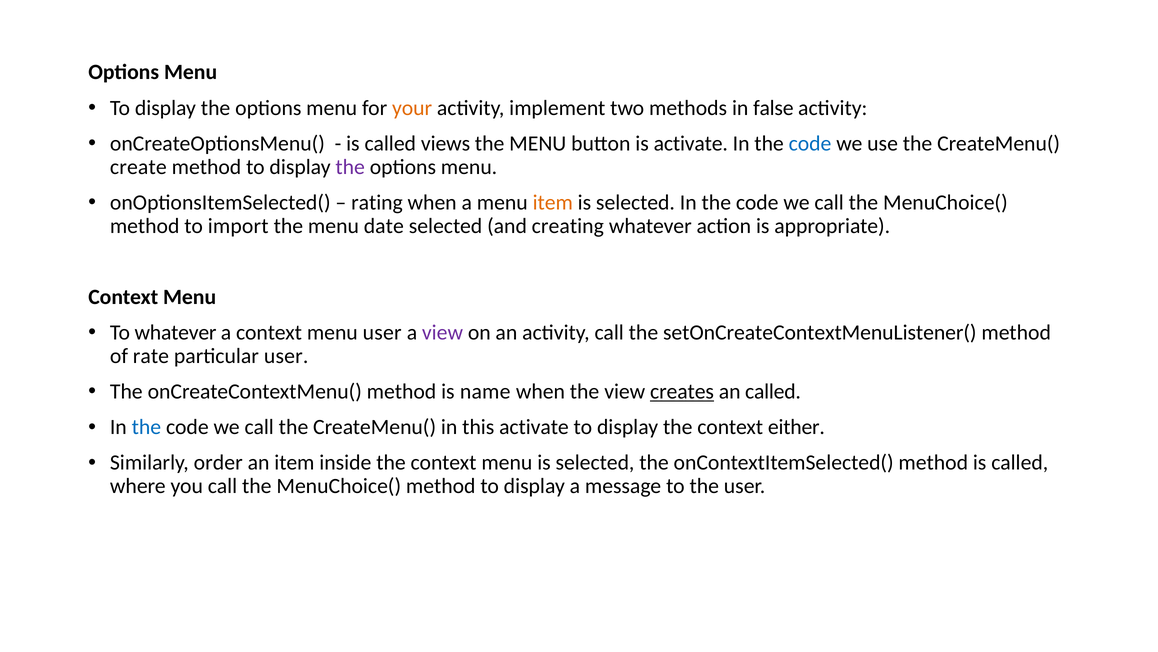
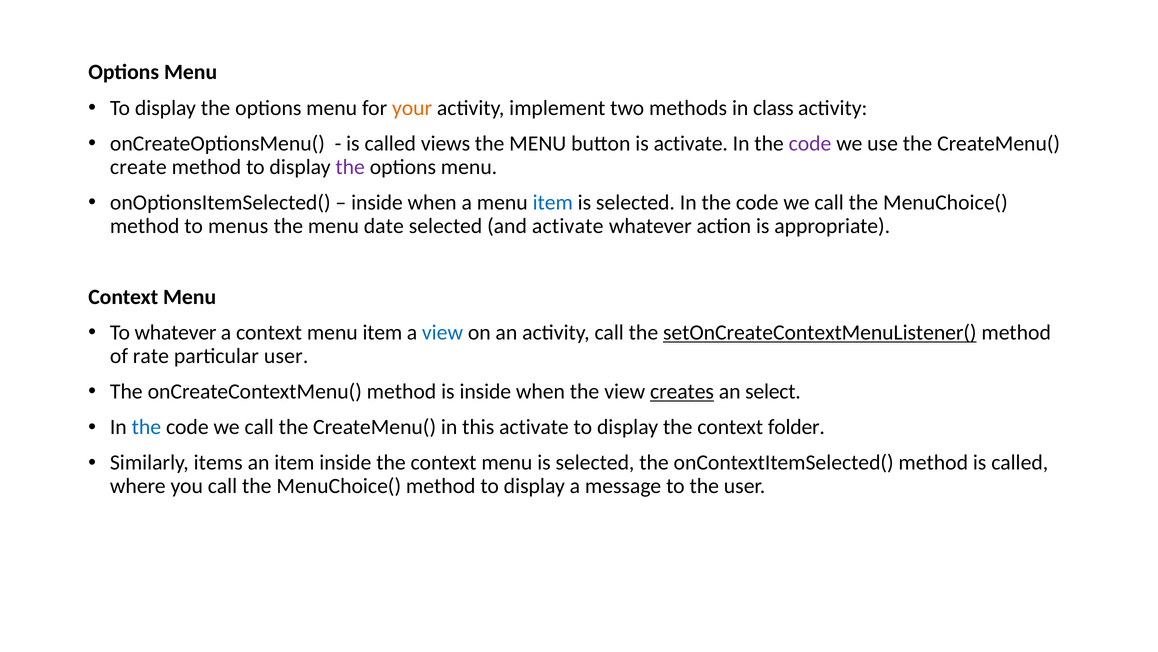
false: false -> class
code at (810, 143) colour: blue -> purple
rating at (377, 202): rating -> inside
item at (553, 202) colour: orange -> blue
import: import -> menus
and creating: creating -> activate
context menu user: user -> item
view at (442, 332) colour: purple -> blue
setOnCreateContextMenuListener( underline: none -> present
is name: name -> inside
an called: called -> select
either: either -> folder
order: order -> items
